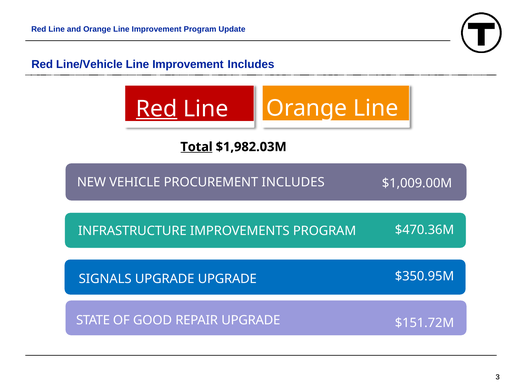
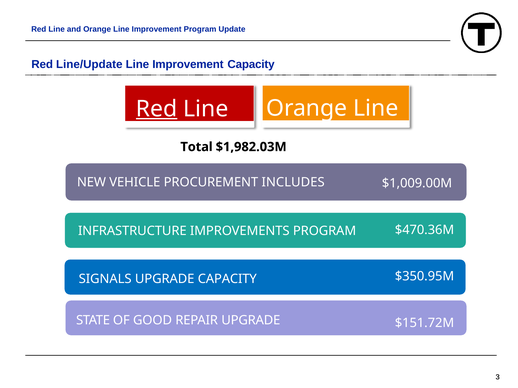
Line/Vehicle: Line/Vehicle -> Line/Update
Improvement Includes: Includes -> Capacity
Total underline: present -> none
UPGRADE UPGRADE: UPGRADE -> CAPACITY
